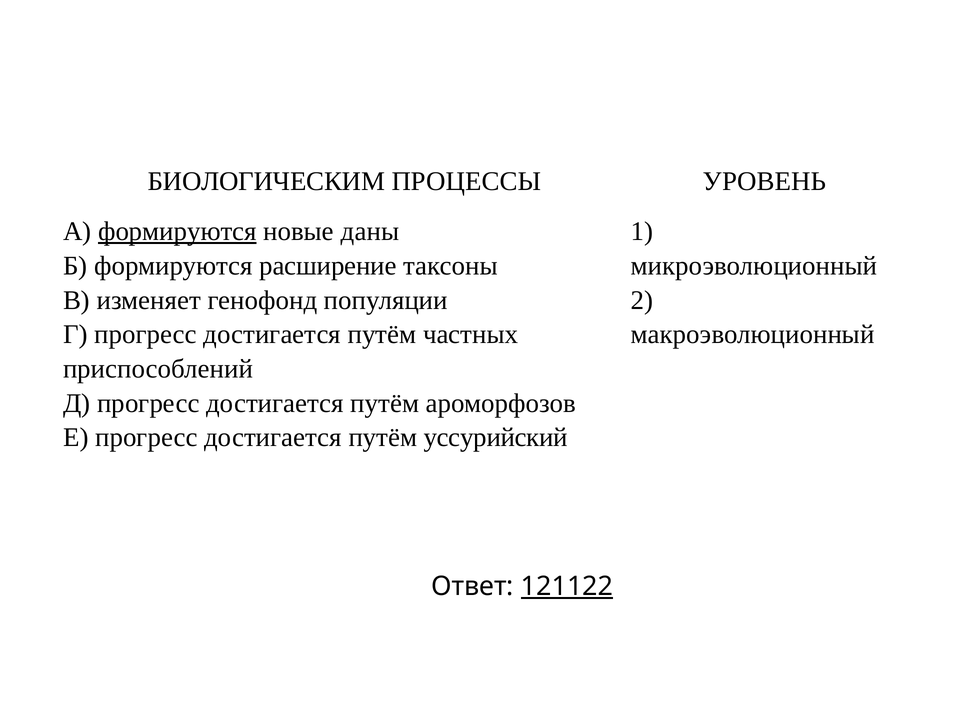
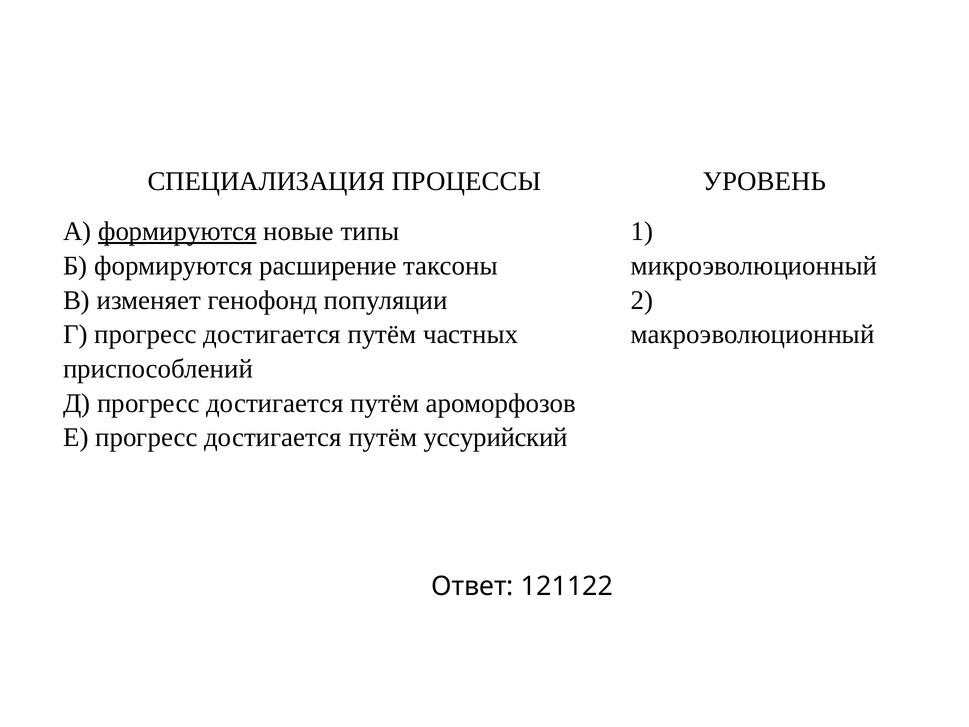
БИОЛОГИЧЕСКИМ: БИОЛОГИЧЕСКИМ -> СПЕЦИАЛИЗАЦИЯ
даны: даны -> типы
121122 underline: present -> none
